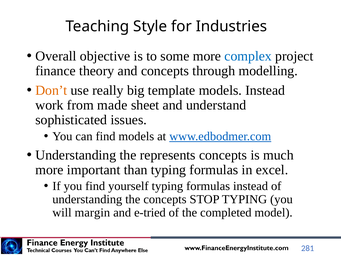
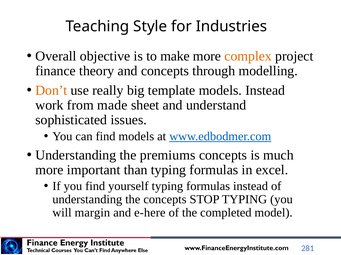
some: some -> make
complex colour: blue -> orange
represents: represents -> premiums
e-tried: e-tried -> e-here
